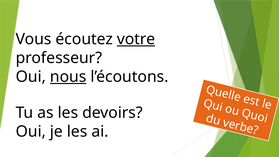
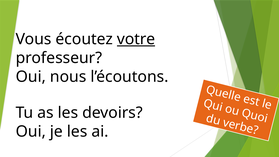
nous underline: present -> none
